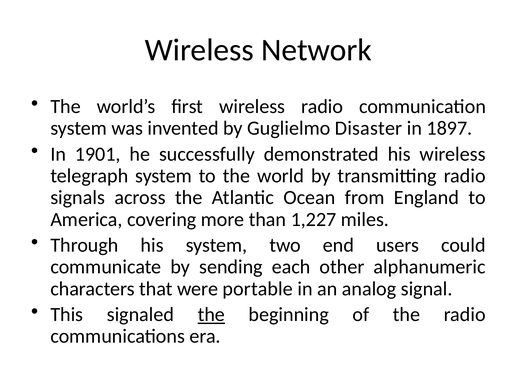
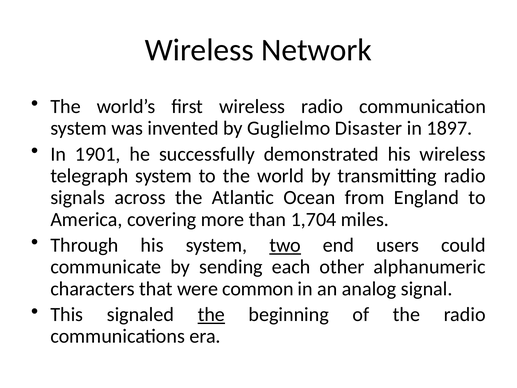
1,227: 1,227 -> 1,704
two underline: none -> present
portable: portable -> common
